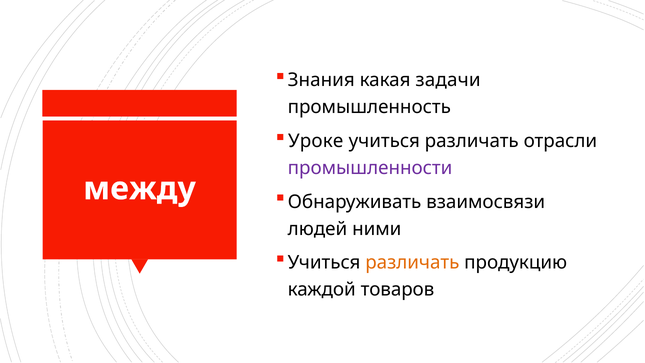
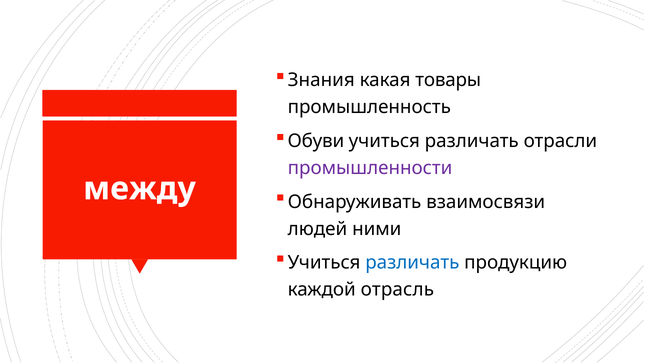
задачи: задачи -> товары
Уроке: Уроке -> Обуви
различать at (412, 263) colour: orange -> blue
товаров: товаров -> отрасль
